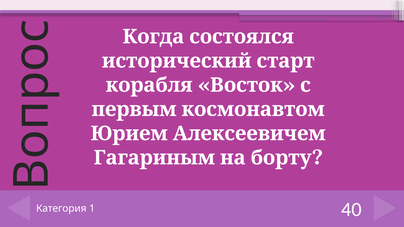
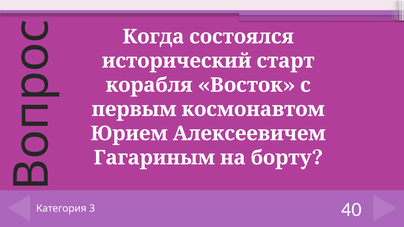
1: 1 -> 3
